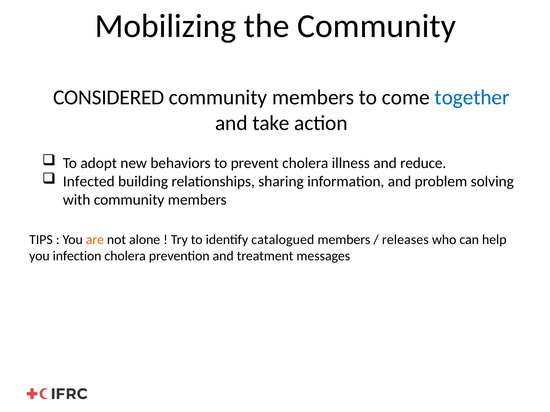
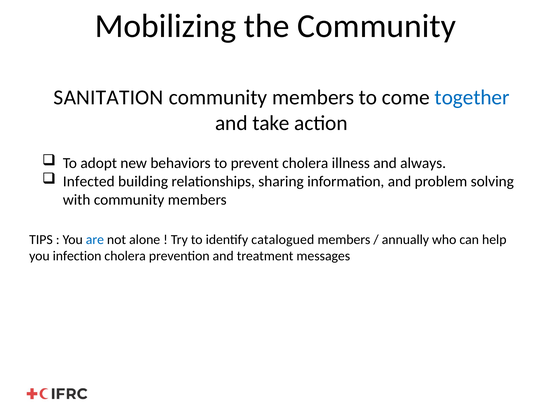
CONSIDERED: CONSIDERED -> SANITATION
reduce: reduce -> always
are colour: orange -> blue
releases: releases -> annually
